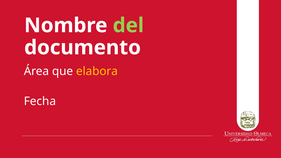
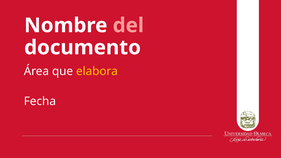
del colour: light green -> pink
